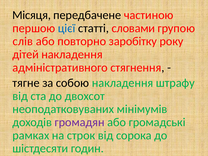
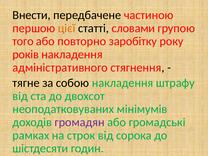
Місяця: Місяця -> Внести
цієї colour: blue -> orange
слів: слів -> того
дітей: дітей -> років
